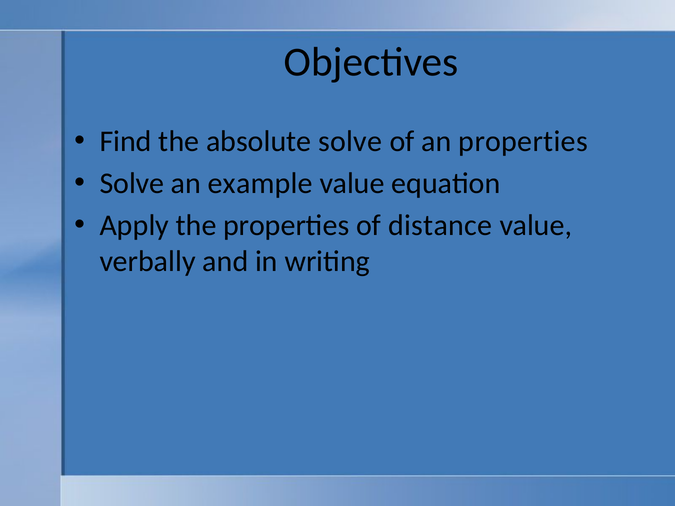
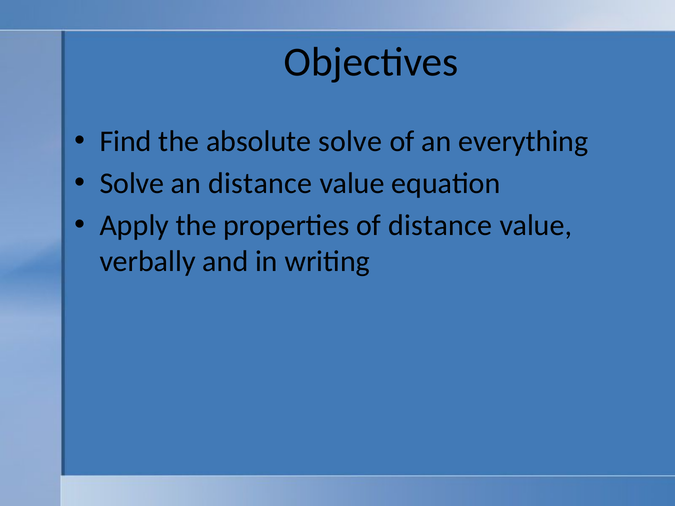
an properties: properties -> everything
an example: example -> distance
